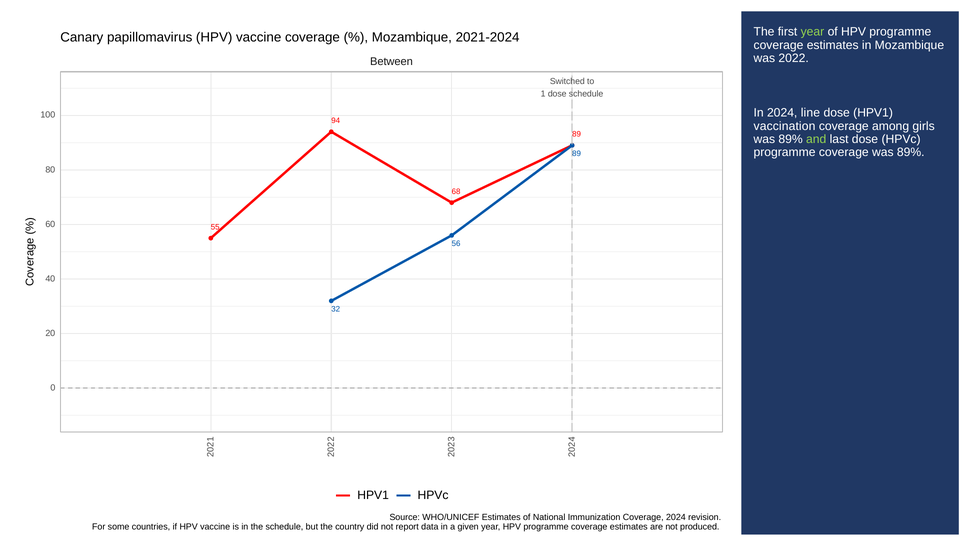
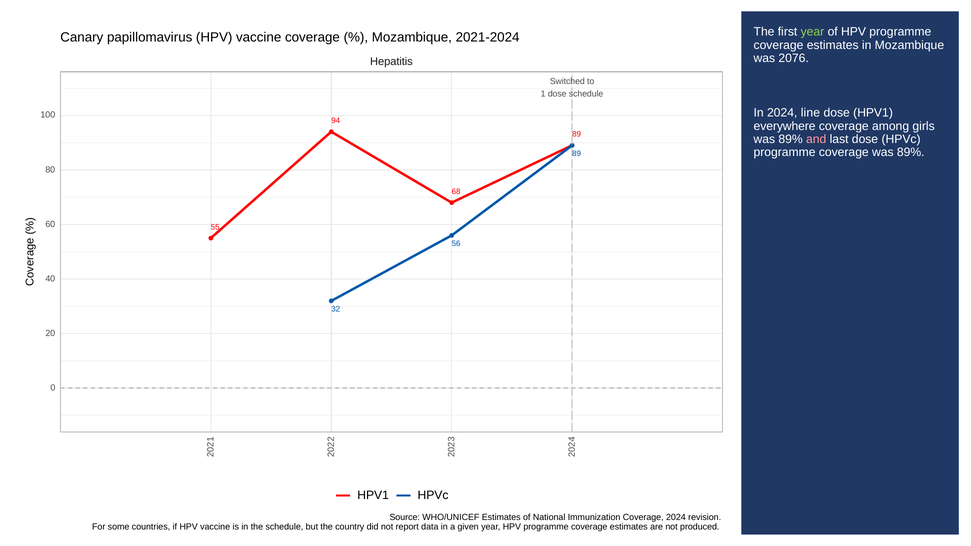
2022: 2022 -> 2076
Between: Between -> Hepatitis
vaccination: vaccination -> everywhere
and colour: light green -> pink
